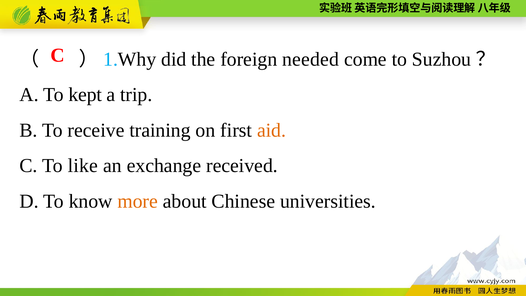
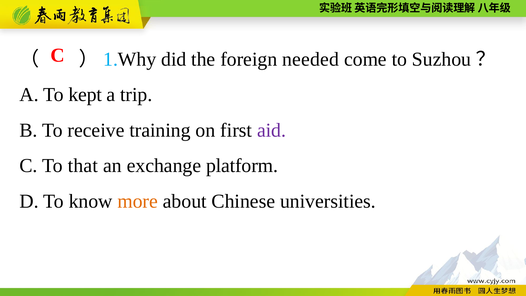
aid colour: orange -> purple
like: like -> that
received: received -> platform
